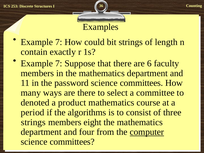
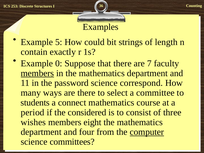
7 at (59, 42): 7 -> 5
7 at (59, 63): 7 -> 0
6: 6 -> 7
members at (37, 73) underline: none -> present
committees at (141, 83): committees -> correspond
denoted: denoted -> students
product: product -> connect
algorithms: algorithms -> considered
strings at (33, 122): strings -> wishes
